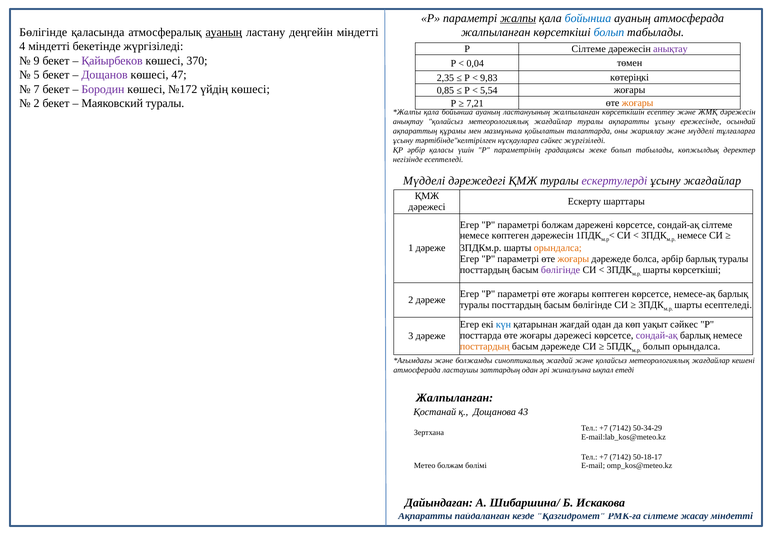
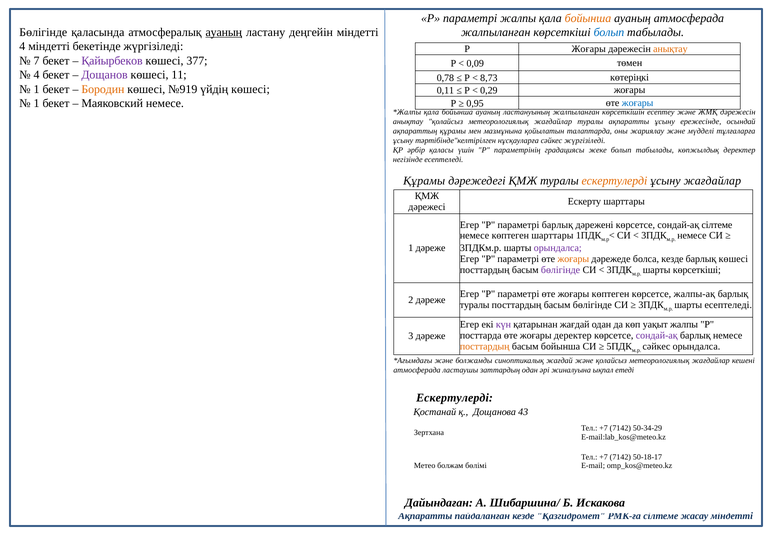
жалпы at (518, 18) underline: present -> none
бойынша at (588, 18) colour: blue -> orange
Р Сілтеме: Сілтеме -> Жоғары
анықтау at (670, 49) colour: purple -> orange
9: 9 -> 7
370: 370 -> 377
0,04: 0,04 -> 0,09
5 at (37, 75): 5 -> 4
47: 47 -> 11
2,35: 2,35 -> 0,78
9,83: 9,83 -> 8,73
7 at (37, 89): 7 -> 1
Бородин colour: purple -> orange
№172: №172 -> №919
0,85: 0,85 -> 0,11
5,54: 5,54 -> 0,29
2 at (37, 103): 2 -> 1
Маяковский туралы: туралы -> немесе
7,21: 7,21 -> 0,95
жоғары at (638, 103) colour: orange -> blue
Мүдделі at (424, 181): Мүдделі -> Құрамы
ескертулерді at (614, 181) colour: purple -> orange
параметрі болжам: болжам -> барлық
көптеген дәрежесін: дәрежесін -> шарттары
орындалса at (558, 248) colour: orange -> purple
болса әрбір: әрбір -> кезде
туралы at (733, 259): туралы -> көшесі
немесе-ақ: немесе-ақ -> жалпы-ақ
күн colour: blue -> purple
уақыт сәйкес: сәйкес -> жалпы
жоғары дәрежесі: дәрежесі -> деректер
басым дәрежеде: дәрежеде -> бойынша
болып at (656, 346): болып -> сәйкес
Жалпыланған at (455, 397): Жалпыланған -> Ескертулерді
